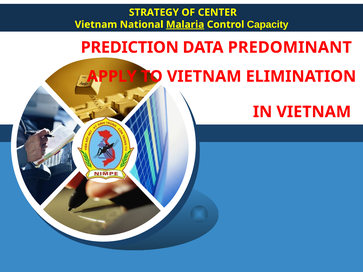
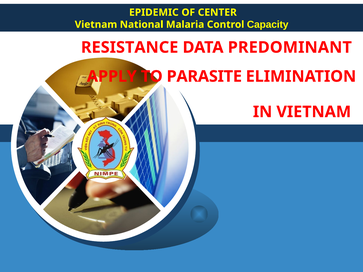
STRATEGY: STRATEGY -> EPIDEMIC
Malaria underline: present -> none
PREDICTION: PREDICTION -> RESISTANCE
TO VIETNAM: VIETNAM -> PARASITE
